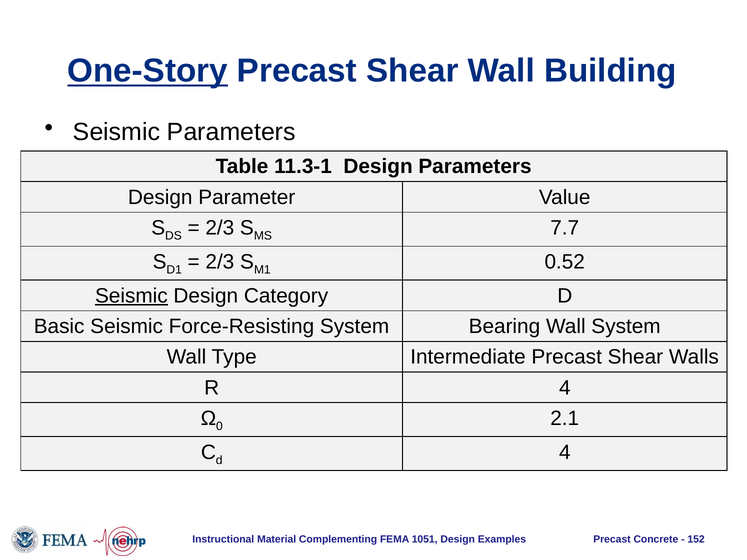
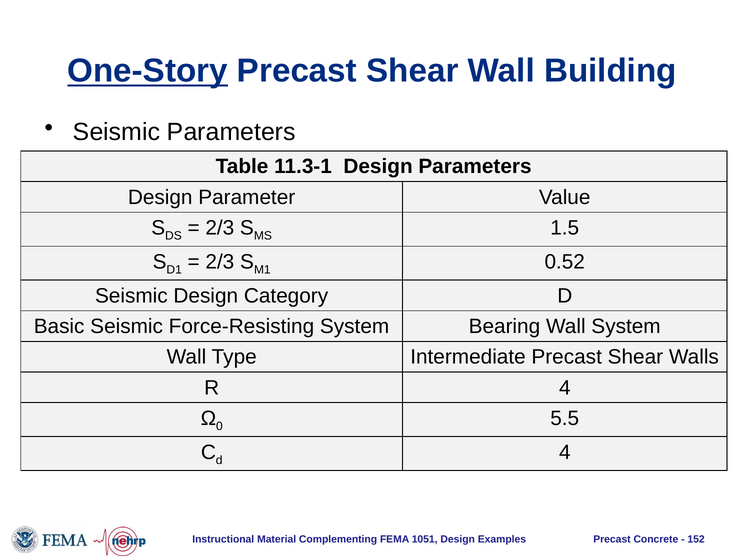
7.7: 7.7 -> 1.5
Seismic at (131, 296) underline: present -> none
2.1: 2.1 -> 5.5
